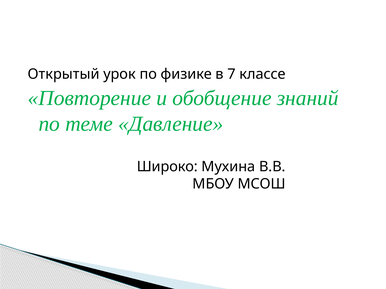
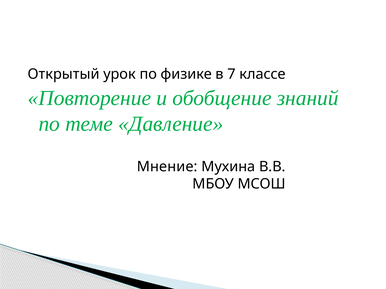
Широко: Широко -> Мнение
